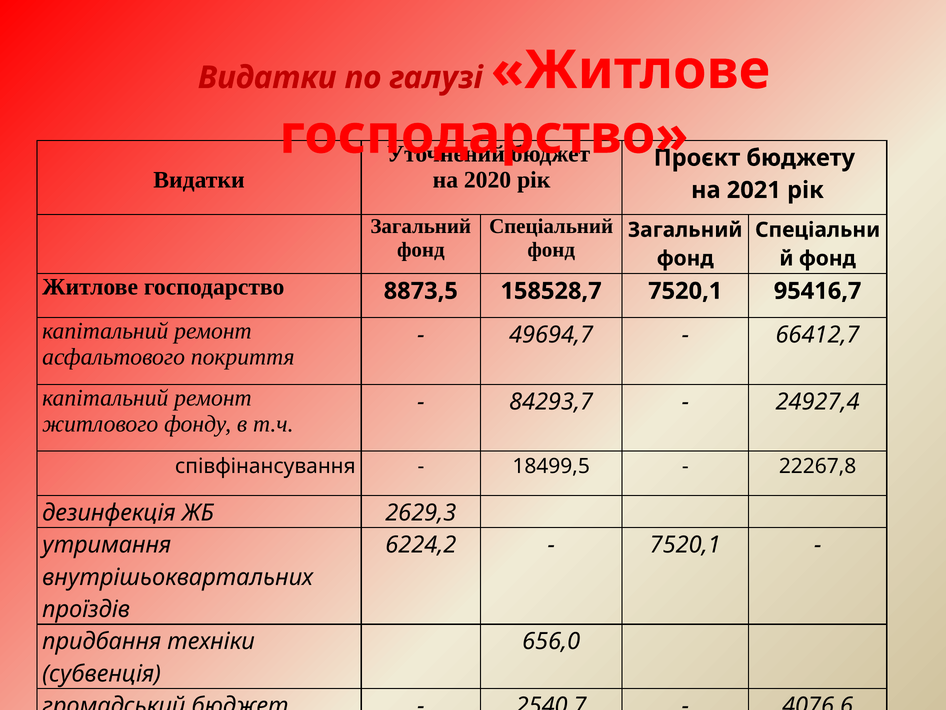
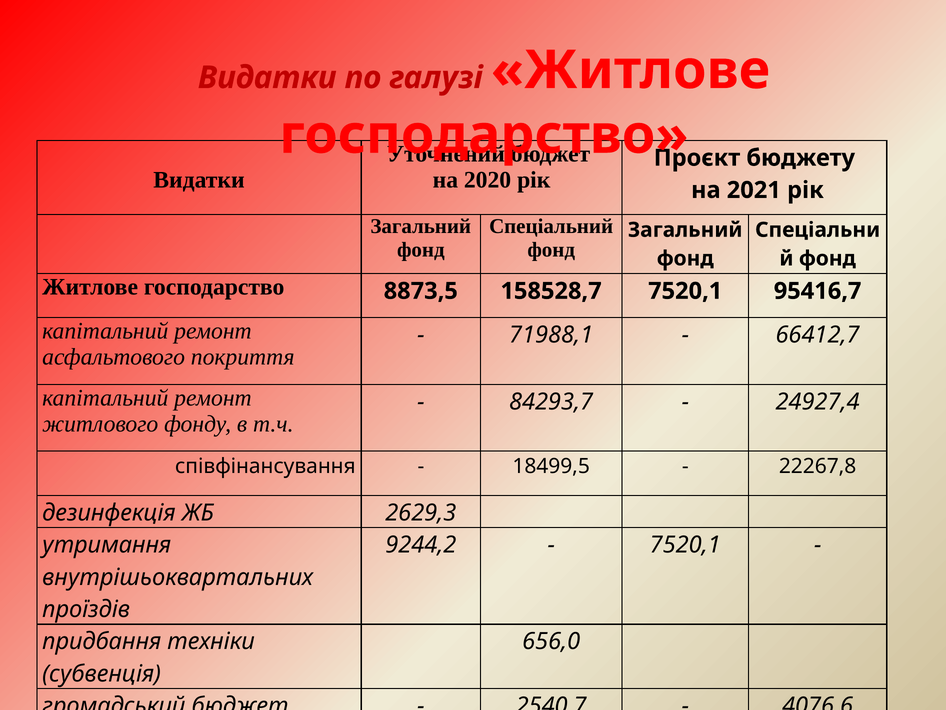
49694,7: 49694,7 -> 71988,1
6224,2: 6224,2 -> 9244,2
